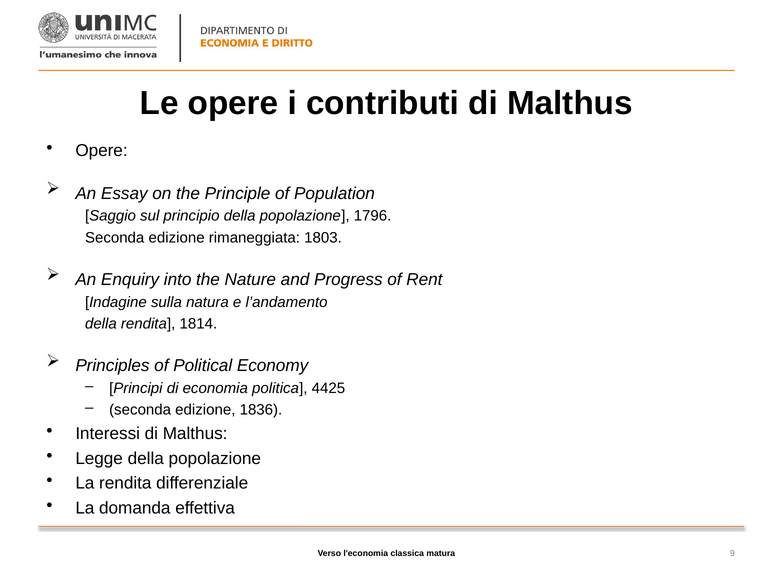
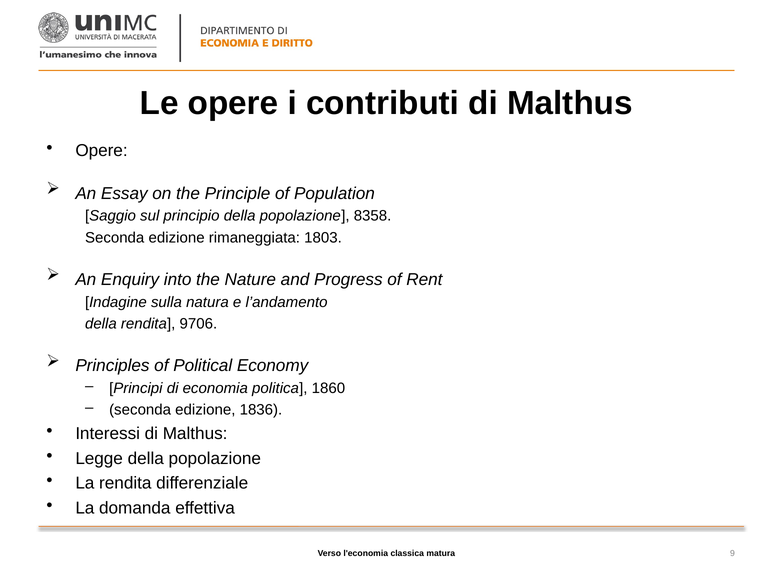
1796: 1796 -> 8358
1814: 1814 -> 9706
4425: 4425 -> 1860
